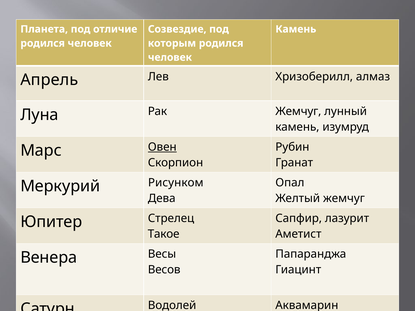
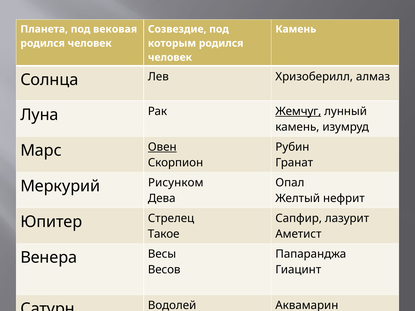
отличие: отличие -> вековая
Апрель: Апрель -> Солнца
Жемчуг at (298, 111) underline: none -> present
Желтый жемчуг: жемчуг -> нефрит
